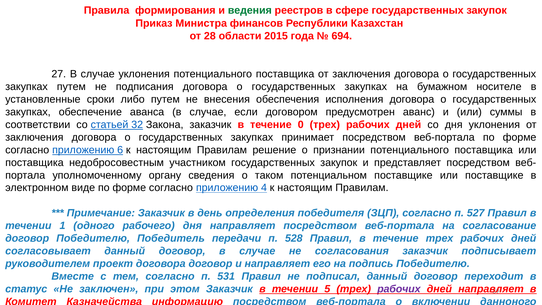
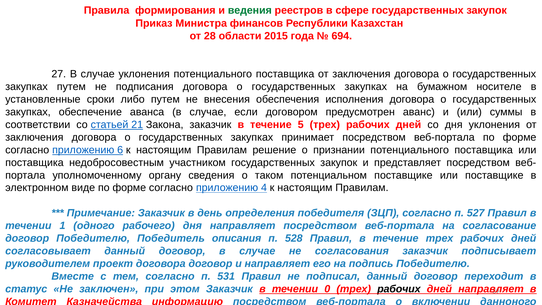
32: 32 -> 21
0: 0 -> 5
передачи: передачи -> описания
5: 5 -> 0
рабочих at (399, 289) colour: purple -> black
